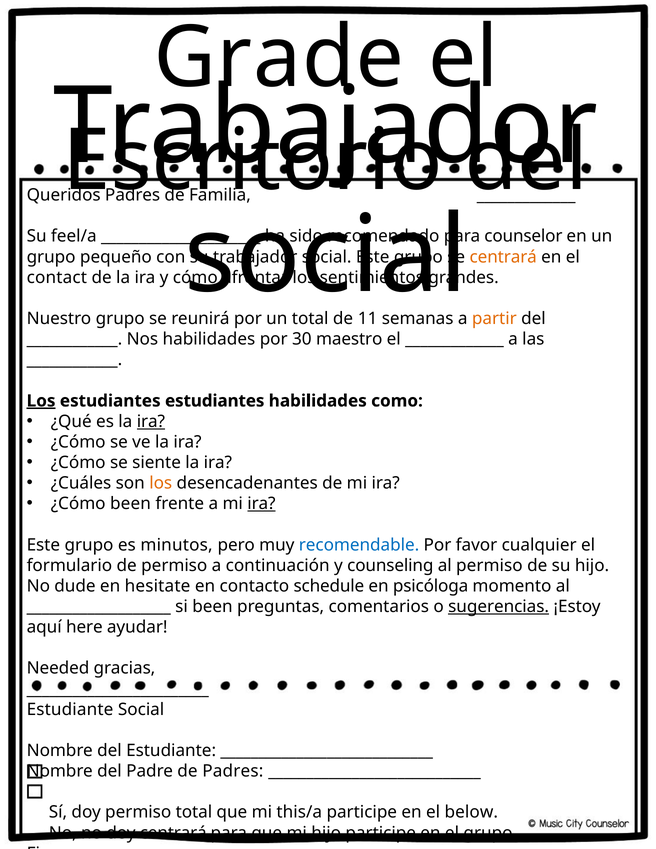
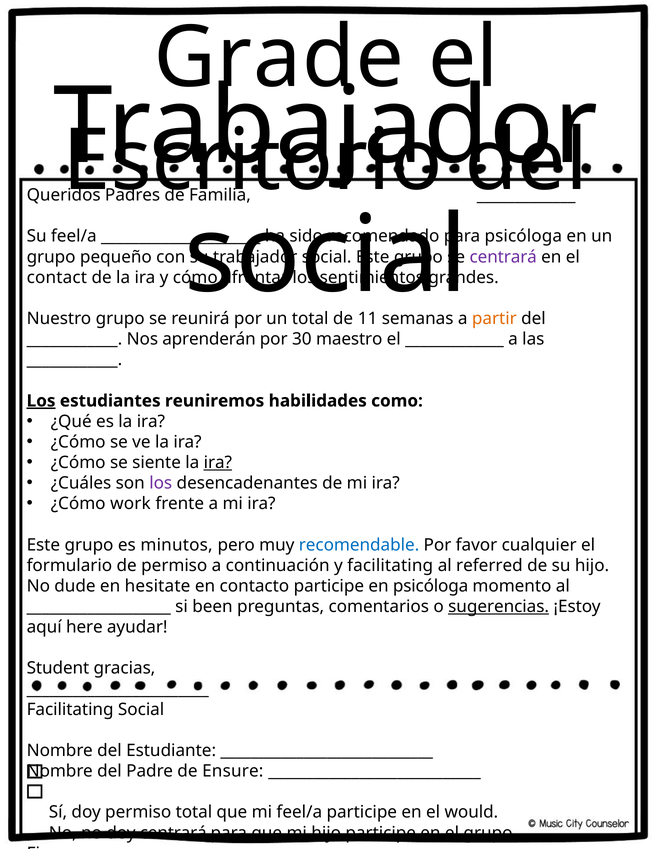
counselor at (523, 236): counselor -> psicóloga
centrará at (503, 257) colour: orange -> purple
Nos habilidades: habilidades -> aprenderán
estudiantes estudiantes: estudiantes -> reuniremos
ira at (151, 421) underline: present -> none
ira at (218, 463) underline: none -> present
los at (161, 483) colour: orange -> purple
¿Cómo been: been -> work
ira at (261, 504) underline: present -> none
y counseling: counseling -> facilitating
al permiso: permiso -> referred
contacto schedule: schedule -> participe
Needed: Needed -> Student
Estudiante at (70, 709): Estudiante -> Facilitating
de Padres: Padres -> Ensure
mi this/a: this/a -> feel/a
below: below -> would
